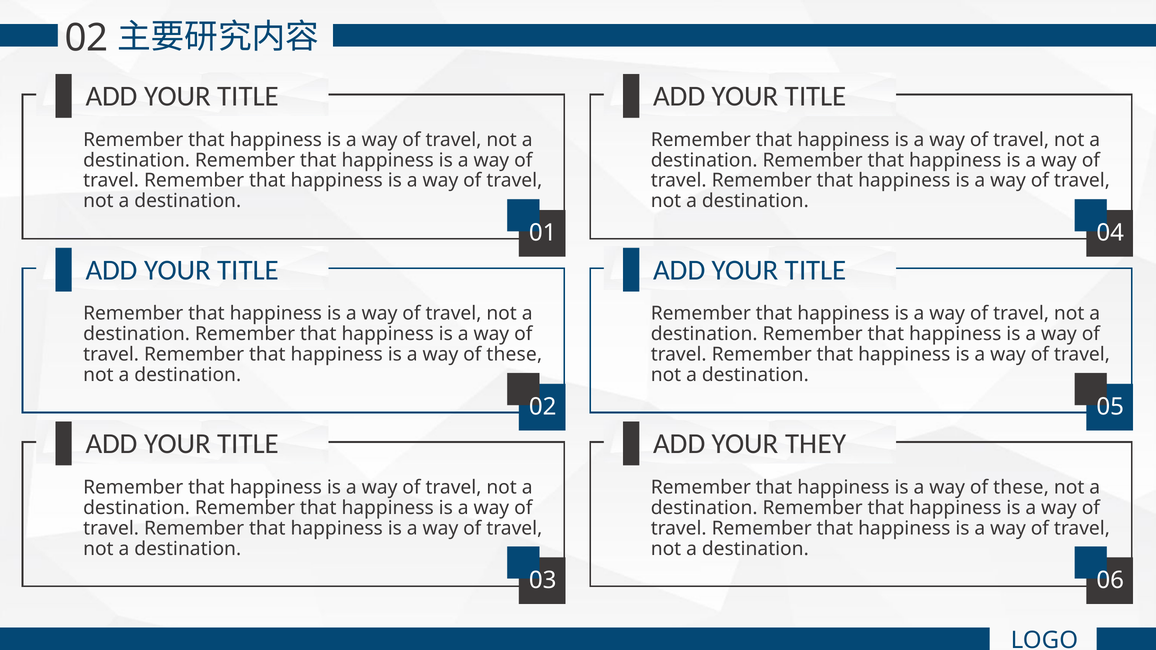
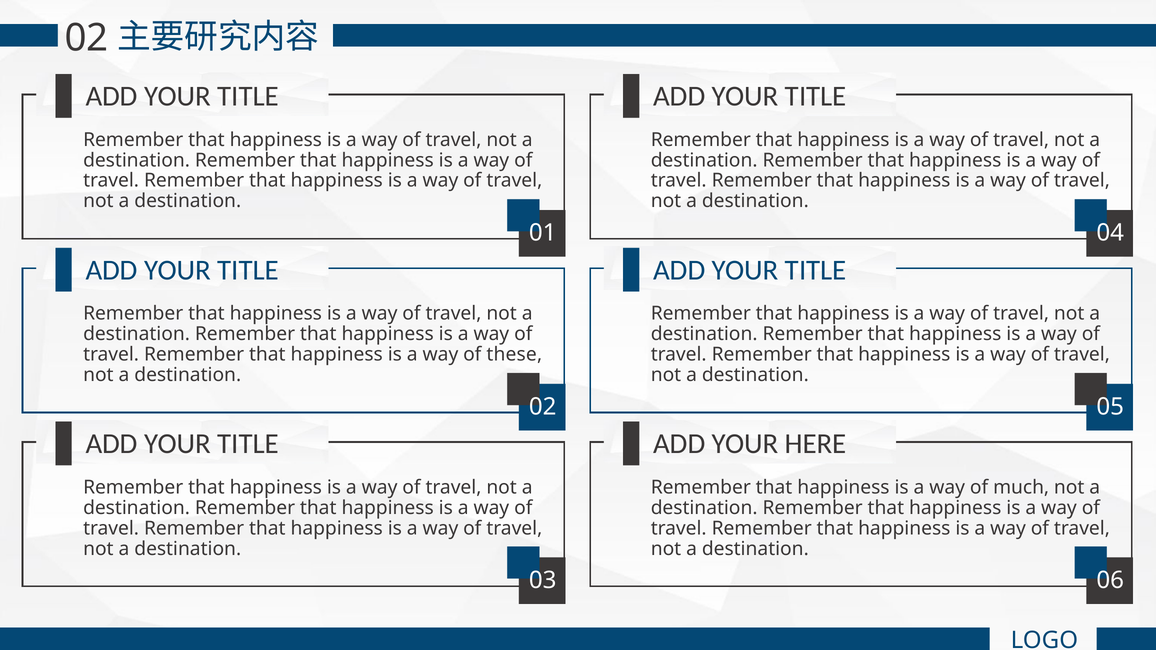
THEY: THEY -> HERE
these at (1021, 487): these -> much
